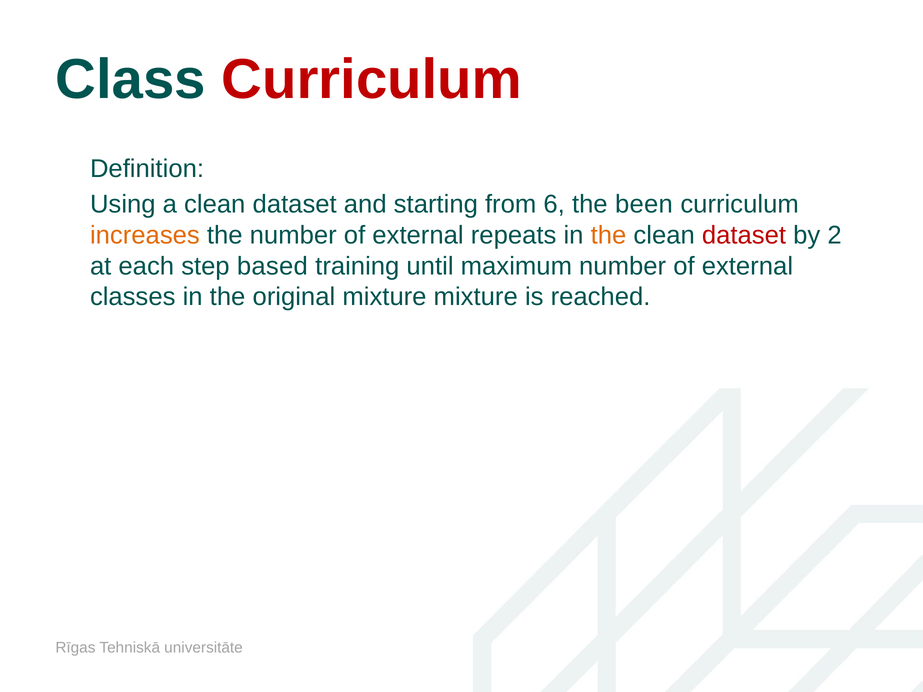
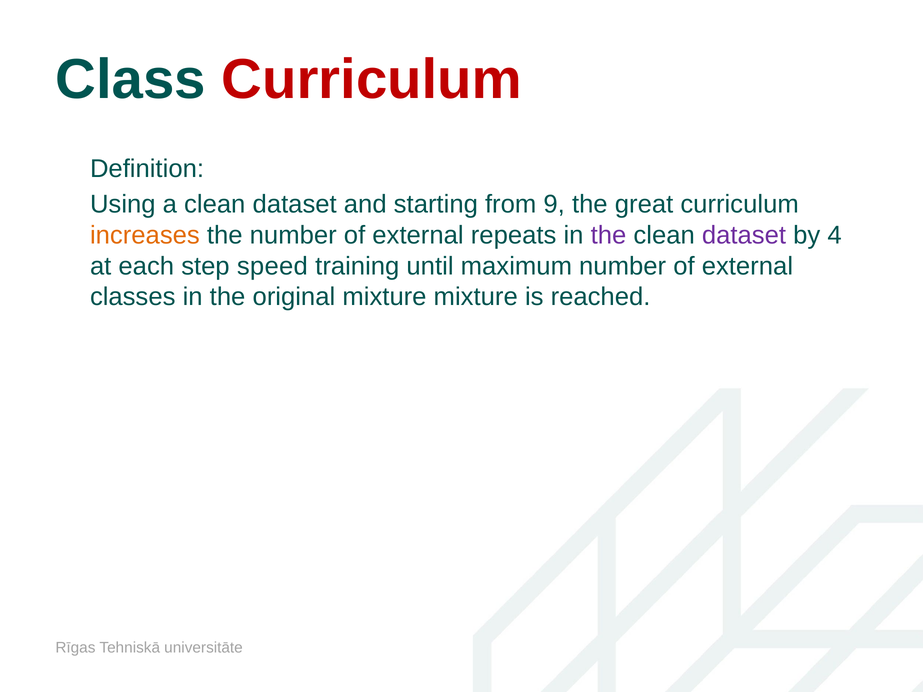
6: 6 -> 9
been: been -> great
the at (609, 235) colour: orange -> purple
dataset at (744, 235) colour: red -> purple
2: 2 -> 4
based: based -> speed
